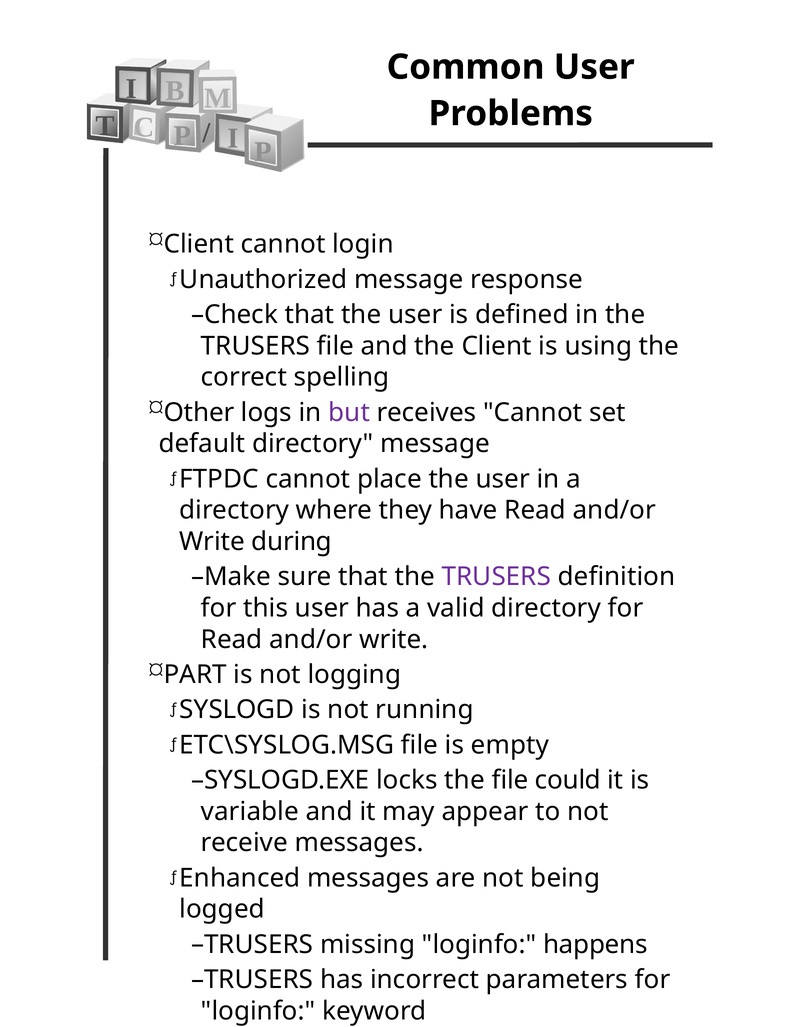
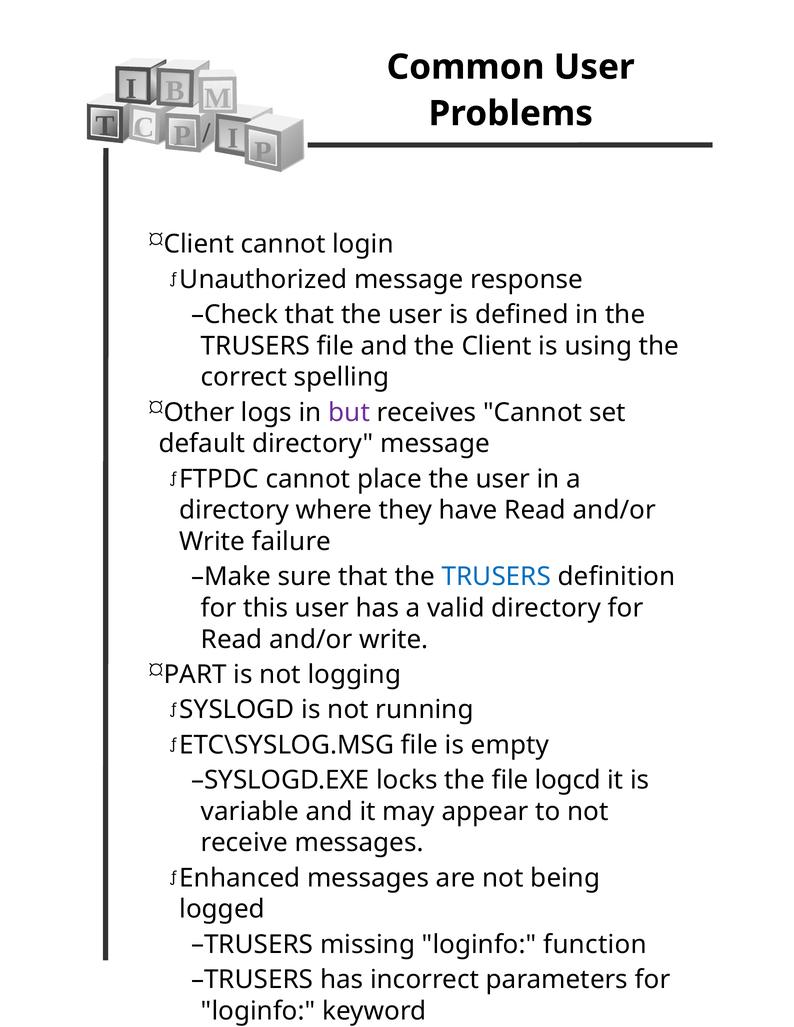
during: during -> failure
TRUSERS at (496, 577) colour: purple -> blue
could: could -> logcd
happens: happens -> function
